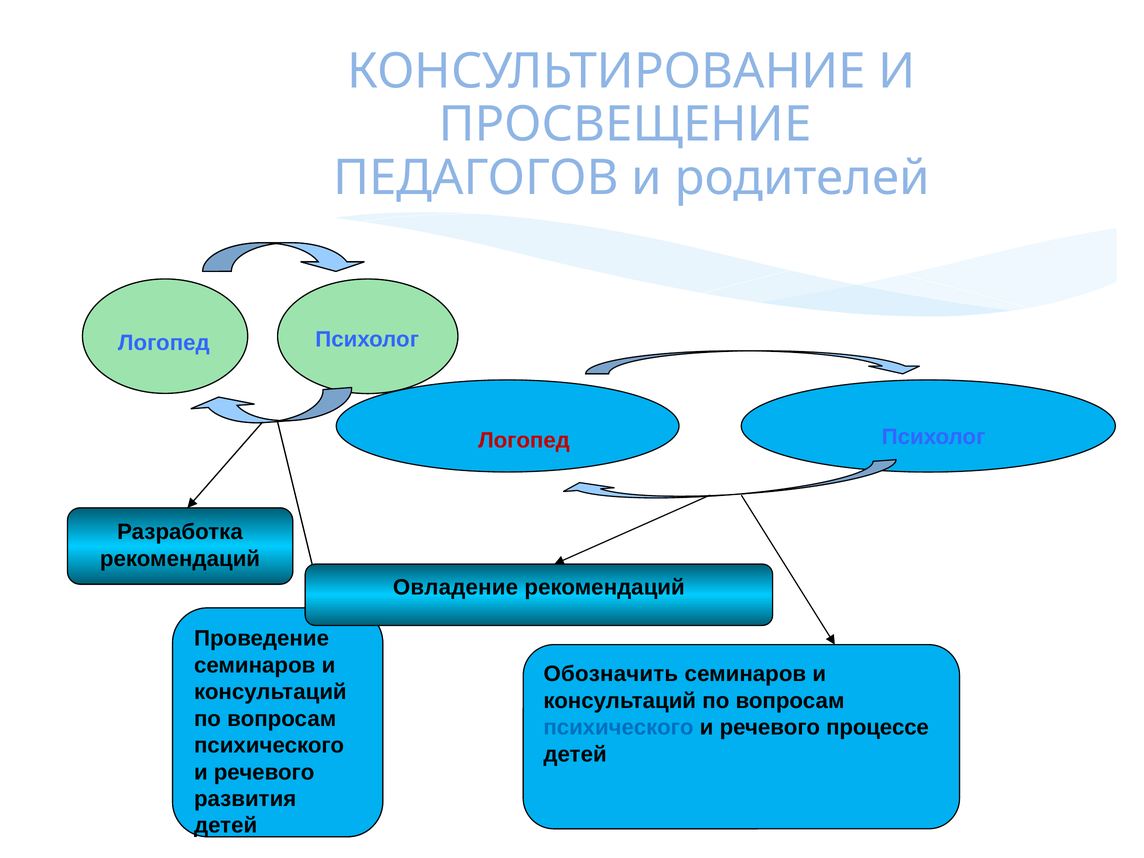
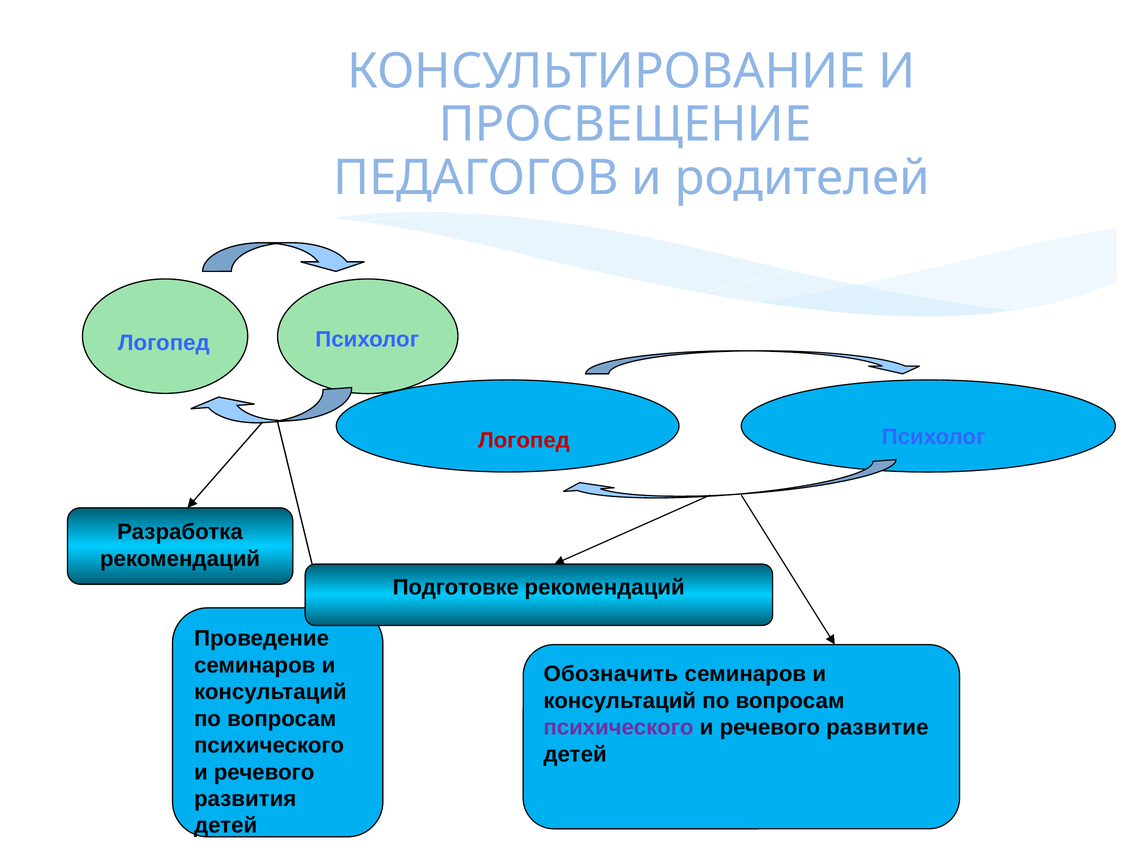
Овладение: Овладение -> Подготовке
психического at (618, 728) colour: blue -> purple
процессе: процессе -> развитие
